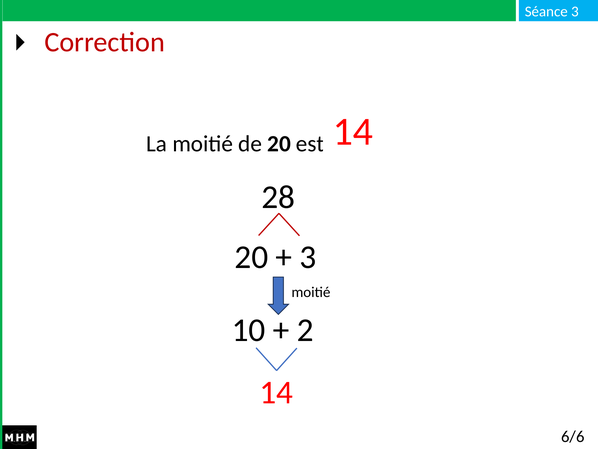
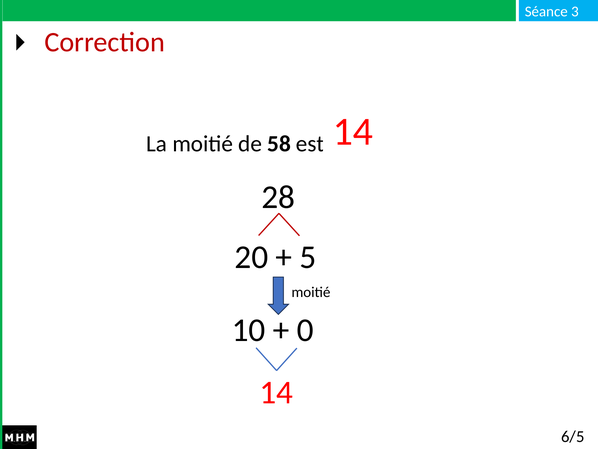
de 20: 20 -> 58
3 at (308, 257): 3 -> 5
2: 2 -> 0
6/6: 6/6 -> 6/5
